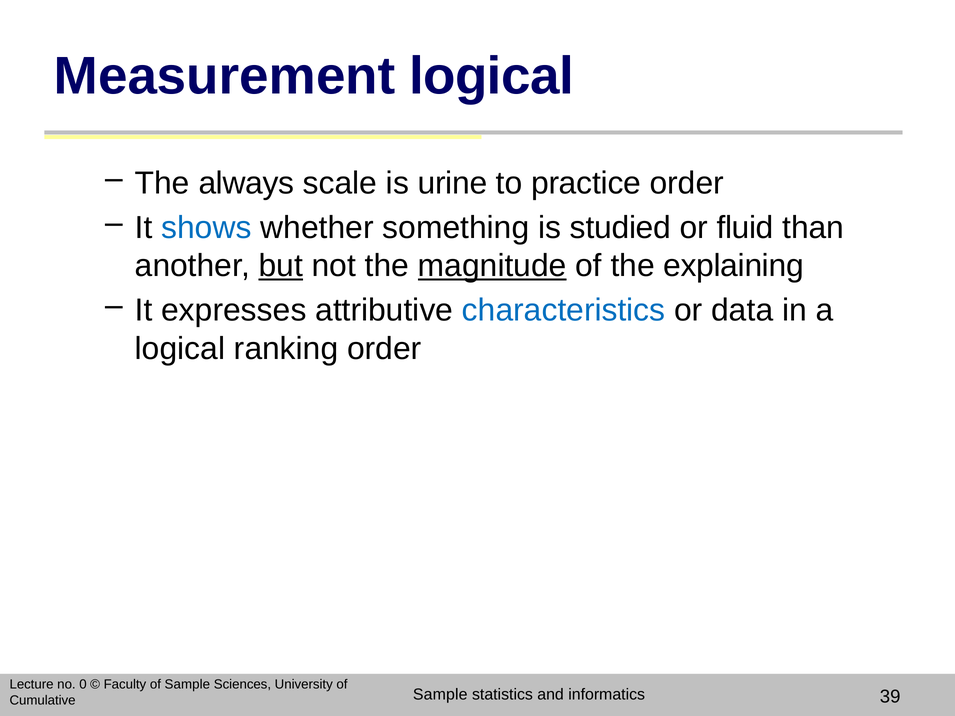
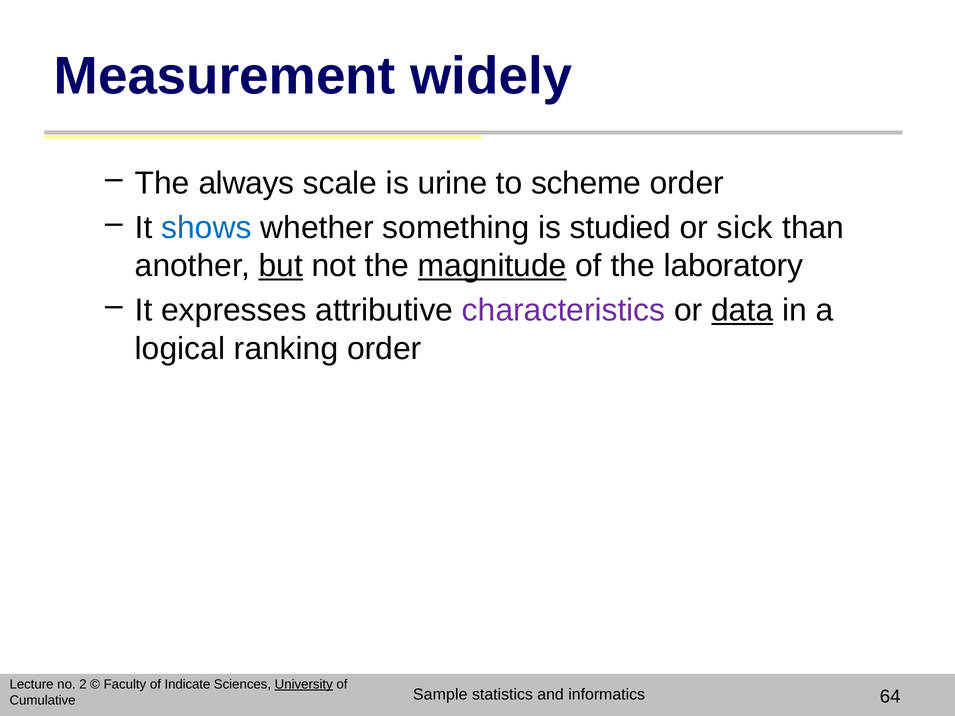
Measurement logical: logical -> widely
practice: practice -> scheme
fluid: fluid -> sick
explaining: explaining -> laboratory
characteristics colour: blue -> purple
data underline: none -> present
0: 0 -> 2
of Sample: Sample -> Indicate
University underline: none -> present
39: 39 -> 64
